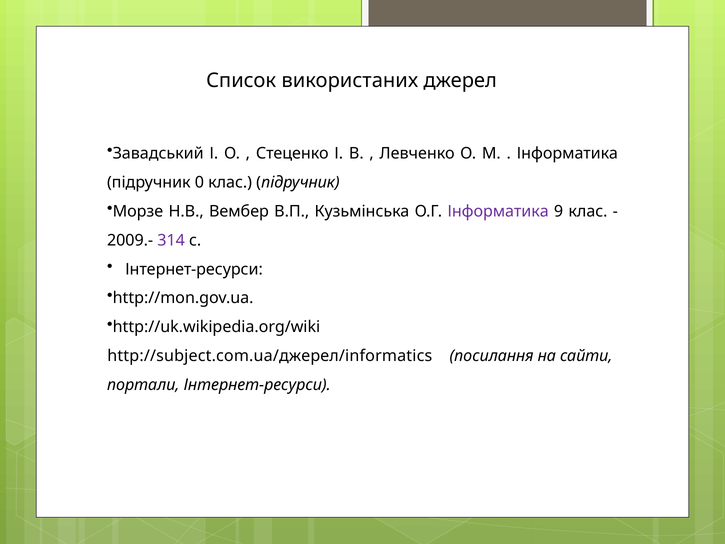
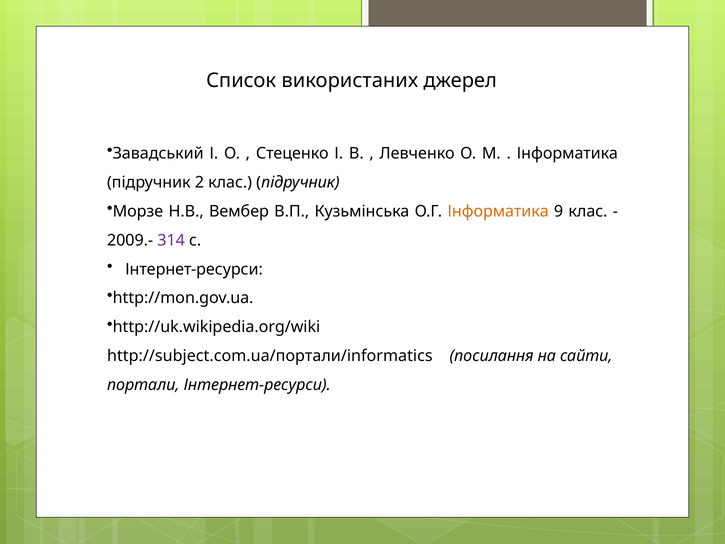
0: 0 -> 2
Інформатика at (498, 211) colour: purple -> orange
http://subject.com.ua/джерел/informatics: http://subject.com.ua/джерел/informatics -> http://subject.com.ua/портали/informatics
